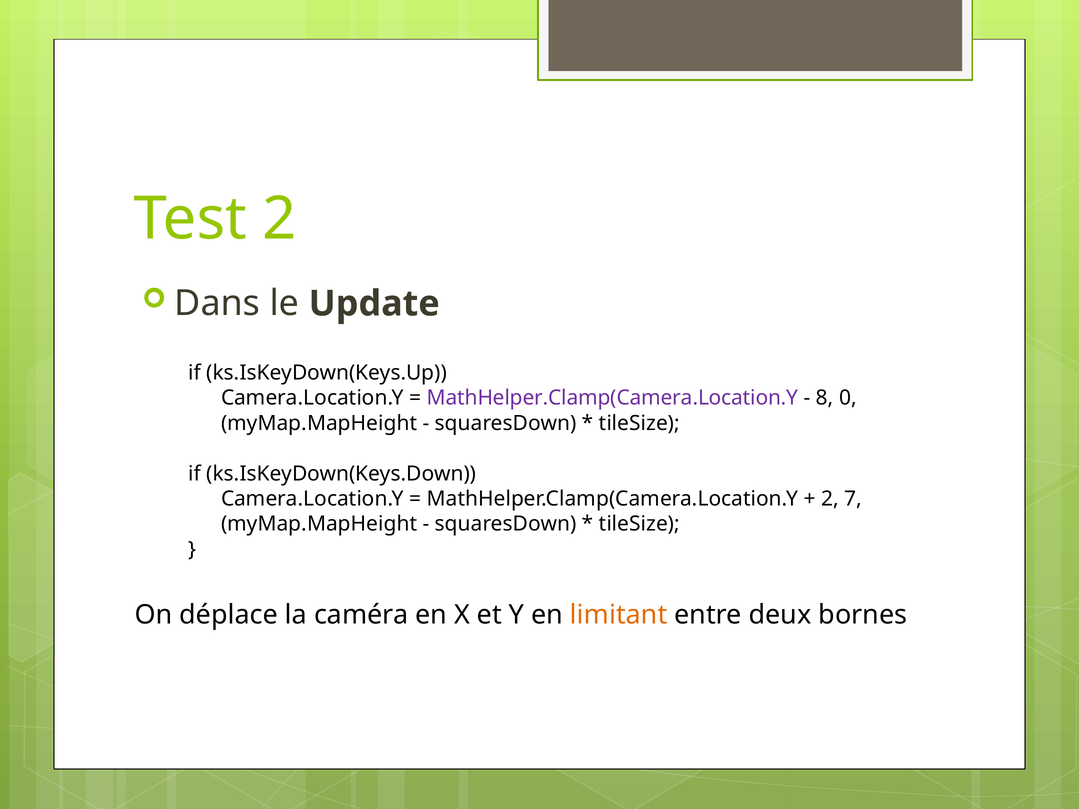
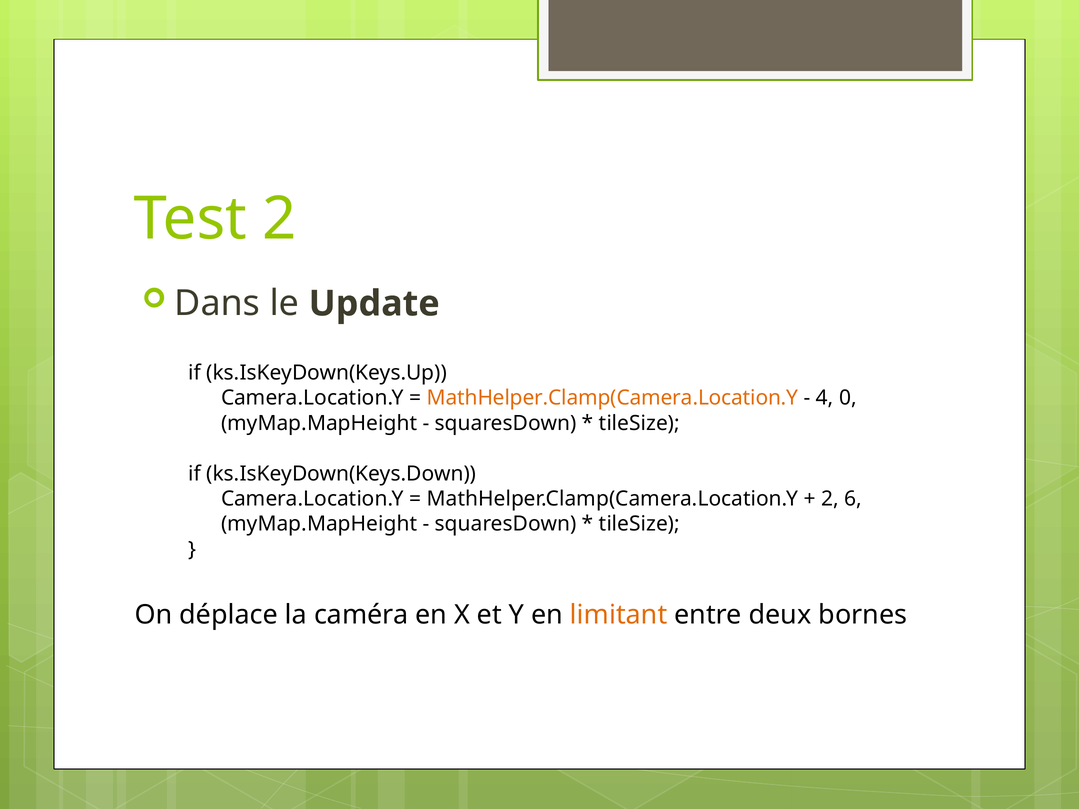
MathHelper.Clamp(Camera.Location.Y at (613, 398) colour: purple -> orange
8: 8 -> 4
7: 7 -> 6
